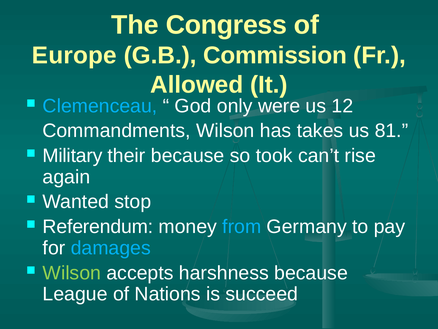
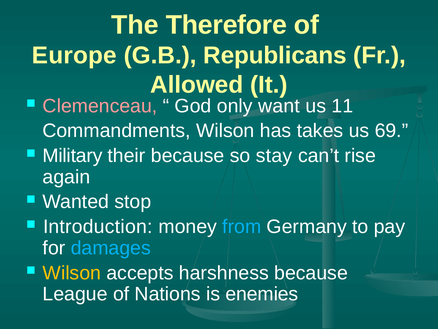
Congress: Congress -> Therefore
Commission: Commission -> Republicans
Clemenceau colour: light blue -> pink
were: were -> want
12: 12 -> 11
81: 81 -> 69
took: took -> stay
Referendum: Referendum -> Introduction
Wilson at (72, 272) colour: light green -> yellow
succeed: succeed -> enemies
